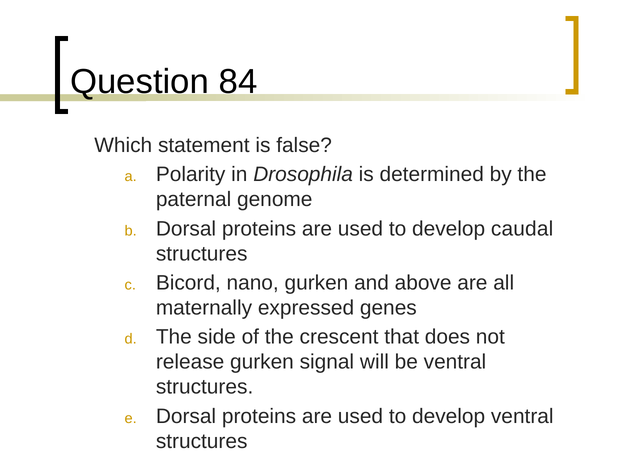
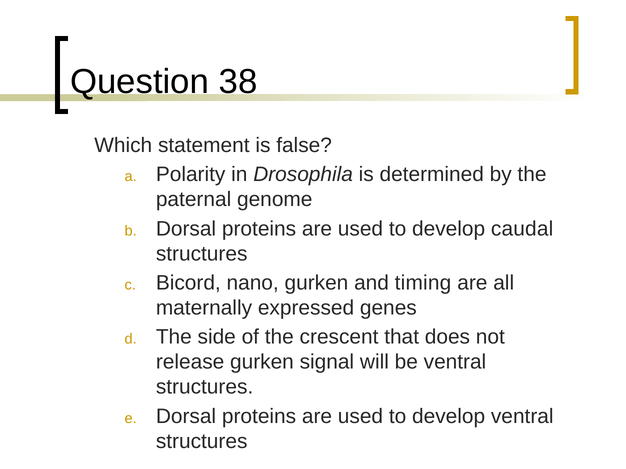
84: 84 -> 38
above: above -> timing
